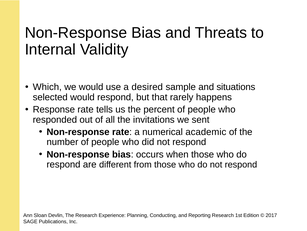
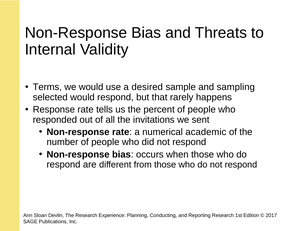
Which: Which -> Terms
situations: situations -> sampling
